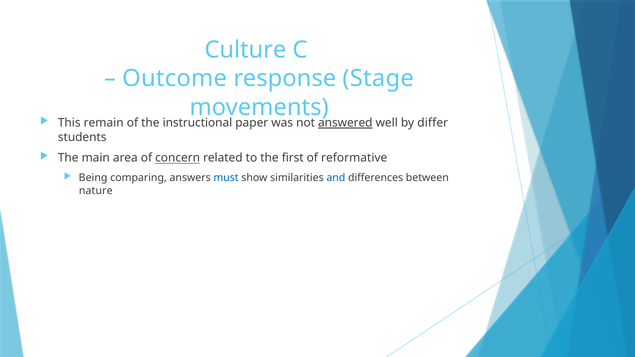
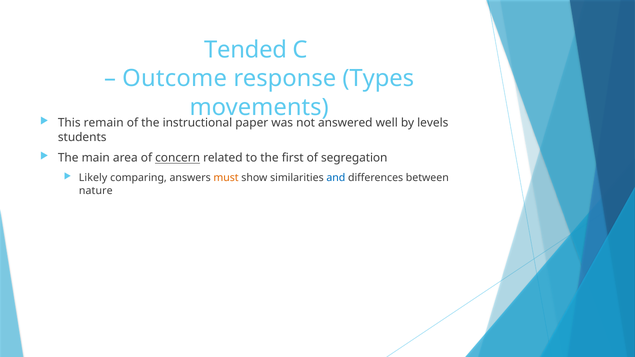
Culture: Culture -> Tended
Stage: Stage -> Types
answered underline: present -> none
differ: differ -> levels
reformative: reformative -> segregation
Being: Being -> Likely
must colour: blue -> orange
